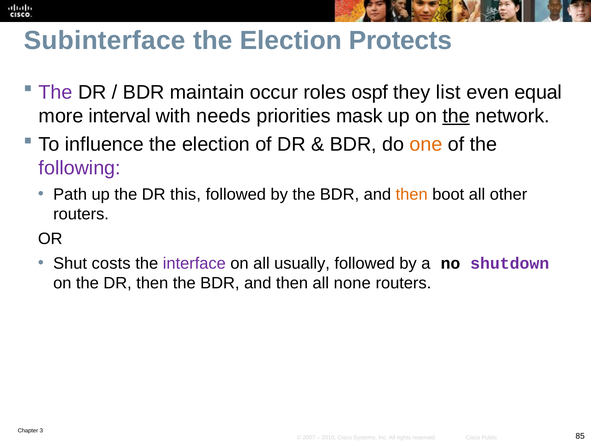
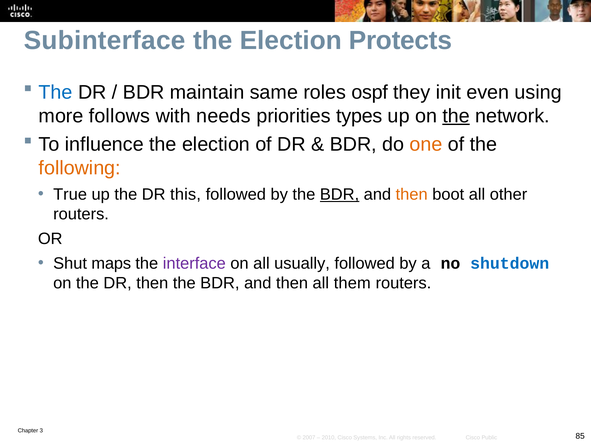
The at (56, 92) colour: purple -> blue
occur: occur -> same
list: list -> init
equal: equal -> using
interval: interval -> follows
mask: mask -> types
following colour: purple -> orange
Path: Path -> True
BDR at (340, 195) underline: none -> present
costs: costs -> maps
shutdown colour: purple -> blue
none: none -> them
